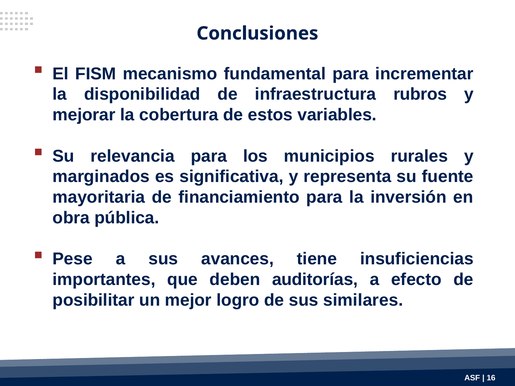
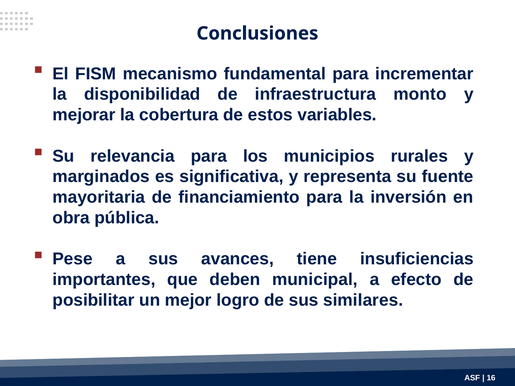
rubros: rubros -> monto
auditorías: auditorías -> municipal
